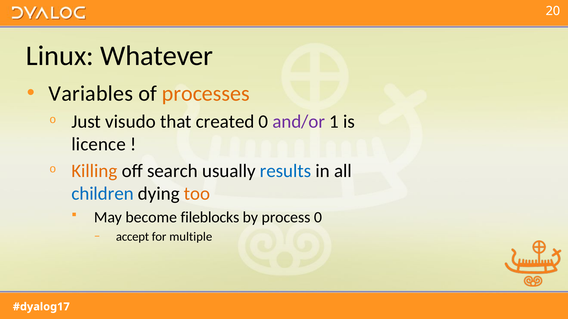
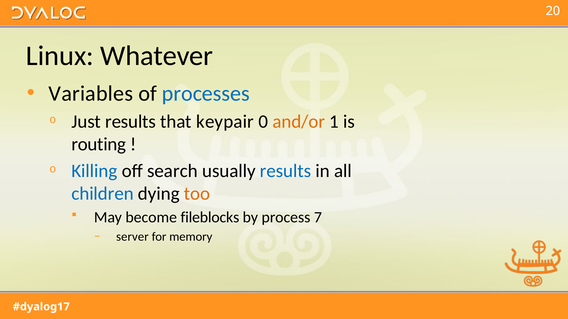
processes colour: orange -> blue
Just visudo: visudo -> results
created: created -> keypair
and/or colour: purple -> orange
licence: licence -> routing
Killing colour: orange -> blue
process 0: 0 -> 7
accept: accept -> server
multiple: multiple -> memory
